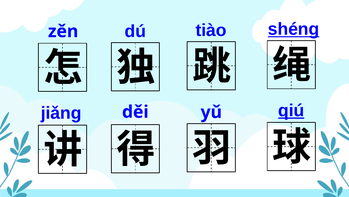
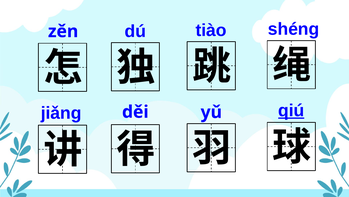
shénɡ underline: present -> none
